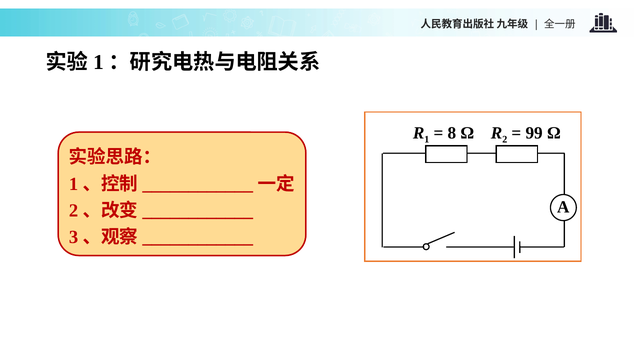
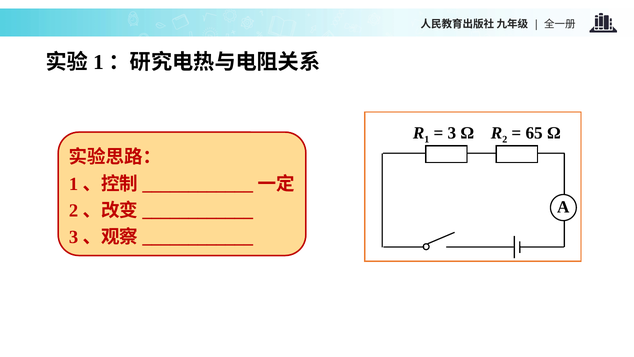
8 at (452, 133): 8 -> 3
99: 99 -> 65
